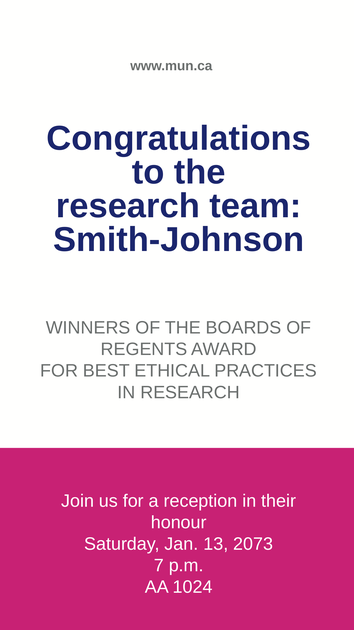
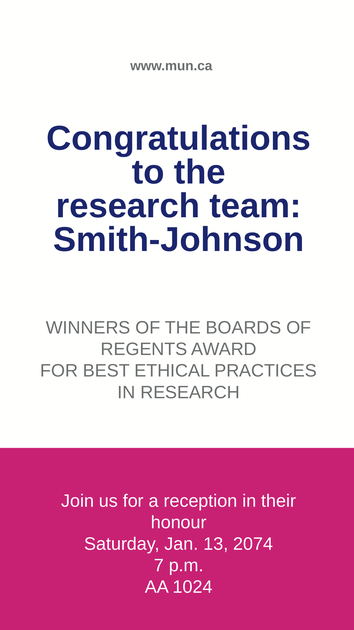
2073: 2073 -> 2074
